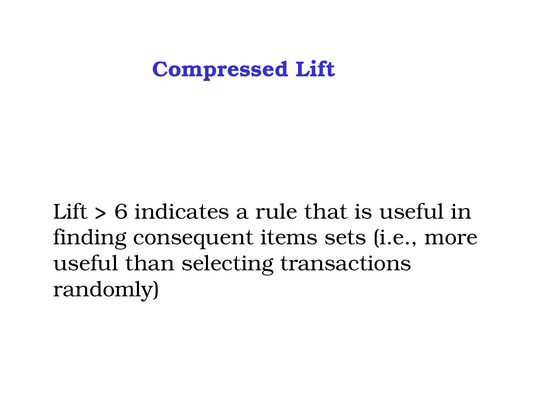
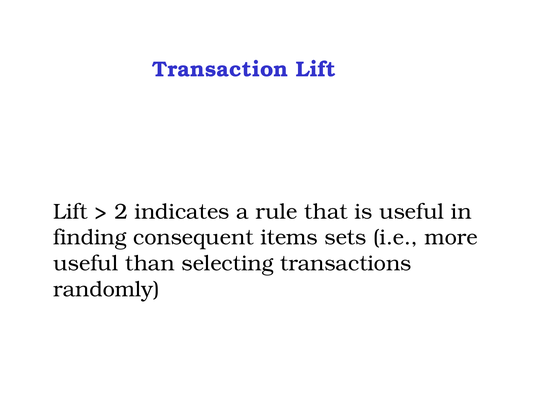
Compressed: Compressed -> Transaction
6: 6 -> 2
